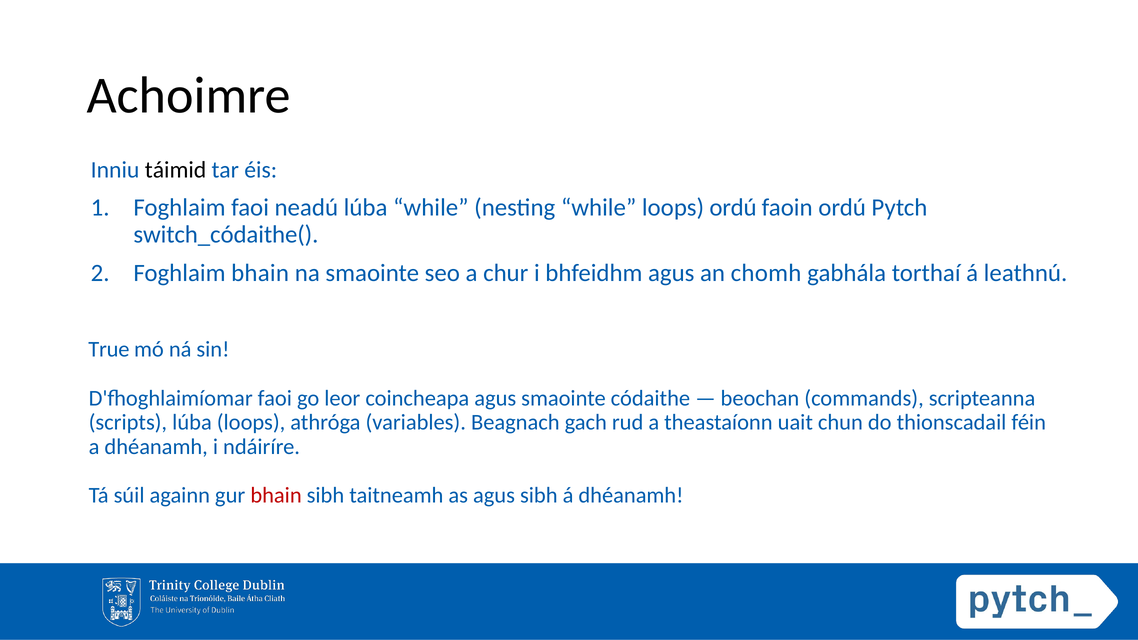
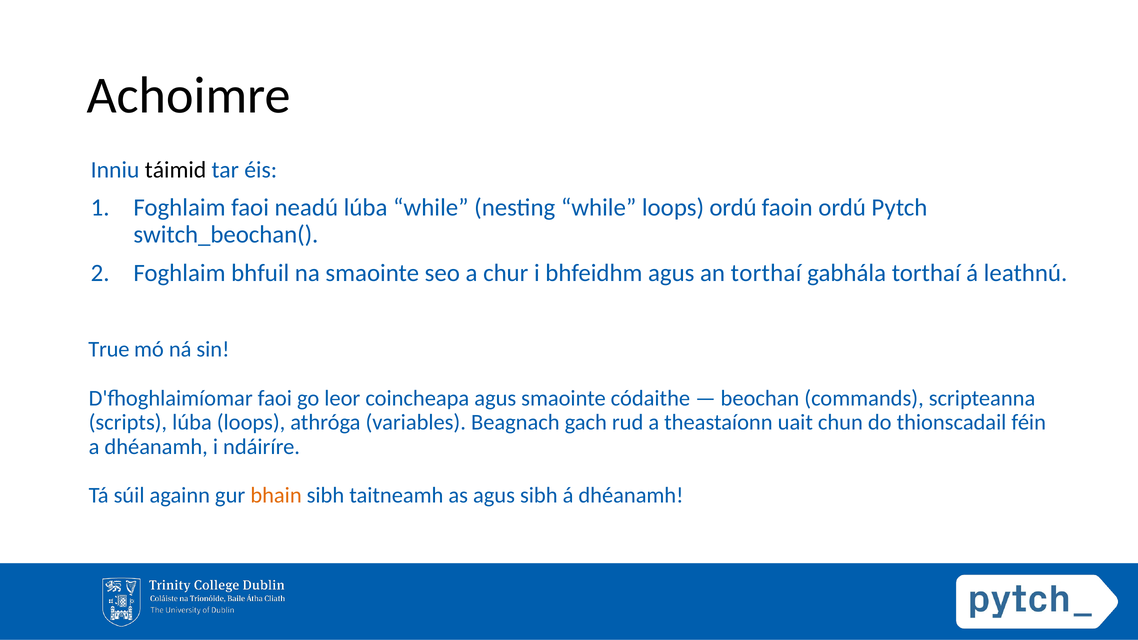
switch_códaithe(: switch_códaithe( -> switch_beochan(
Foghlaim bhain: bhain -> bhfuil
an chomh: chomh -> torthaí
bhain at (276, 495) colour: red -> orange
